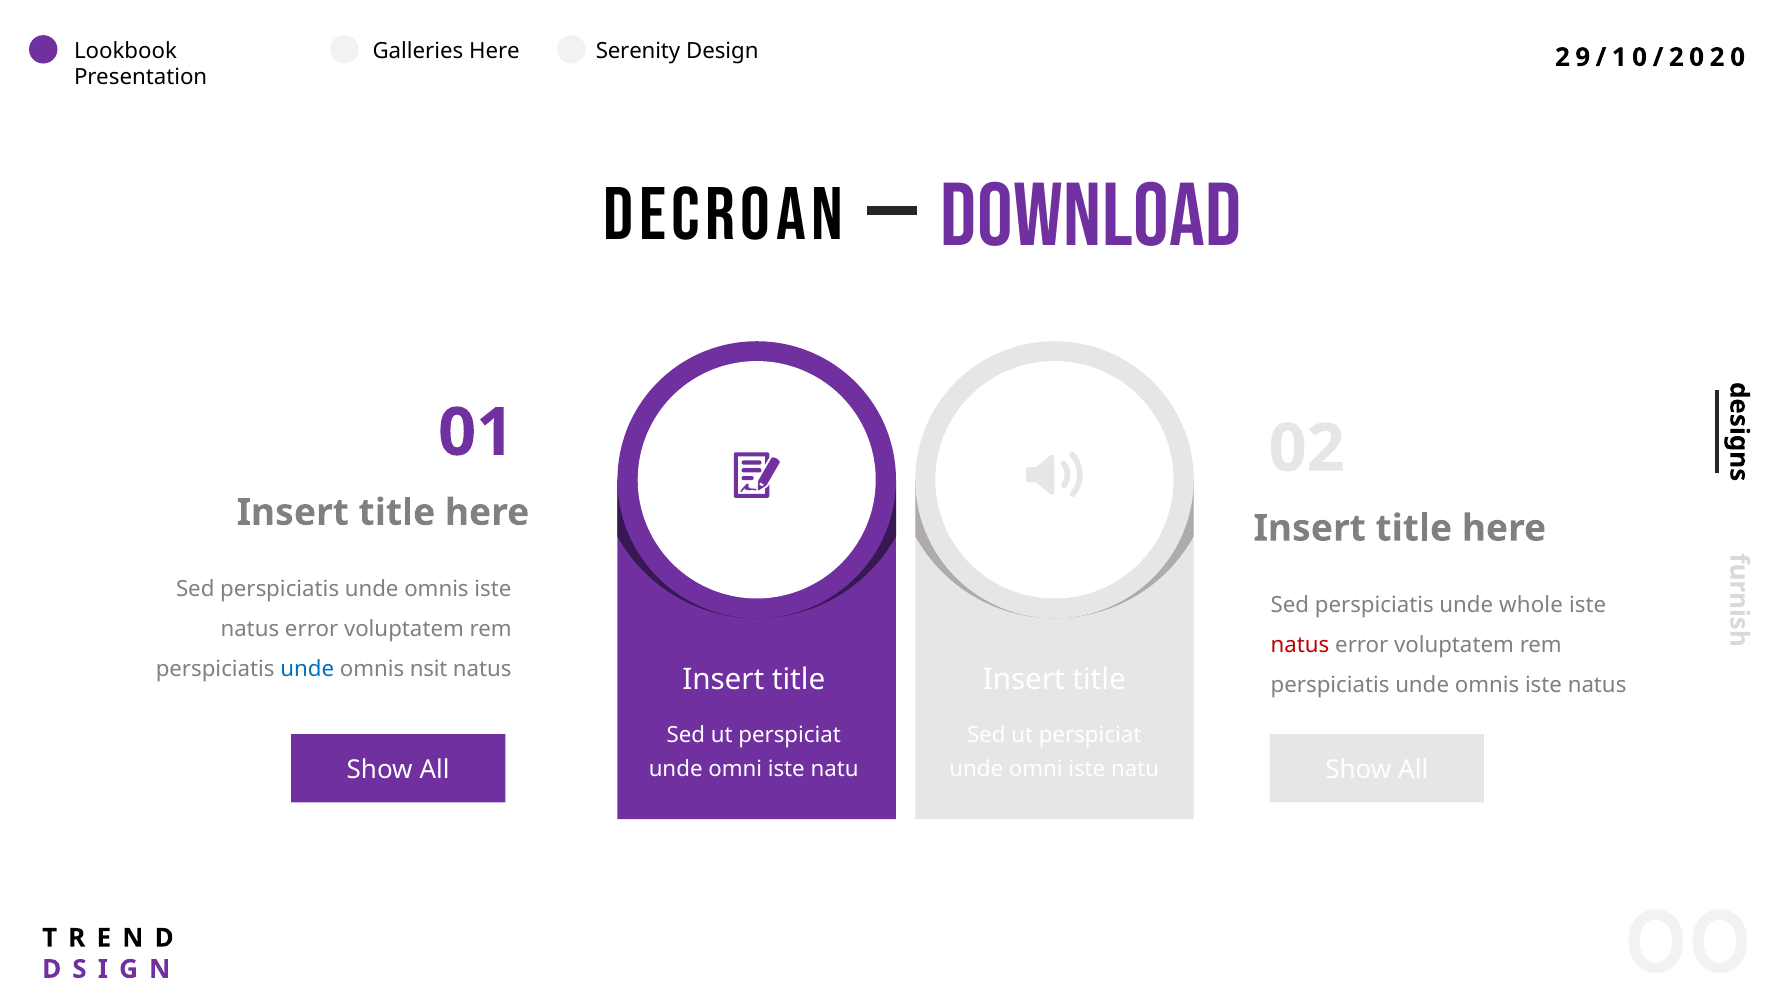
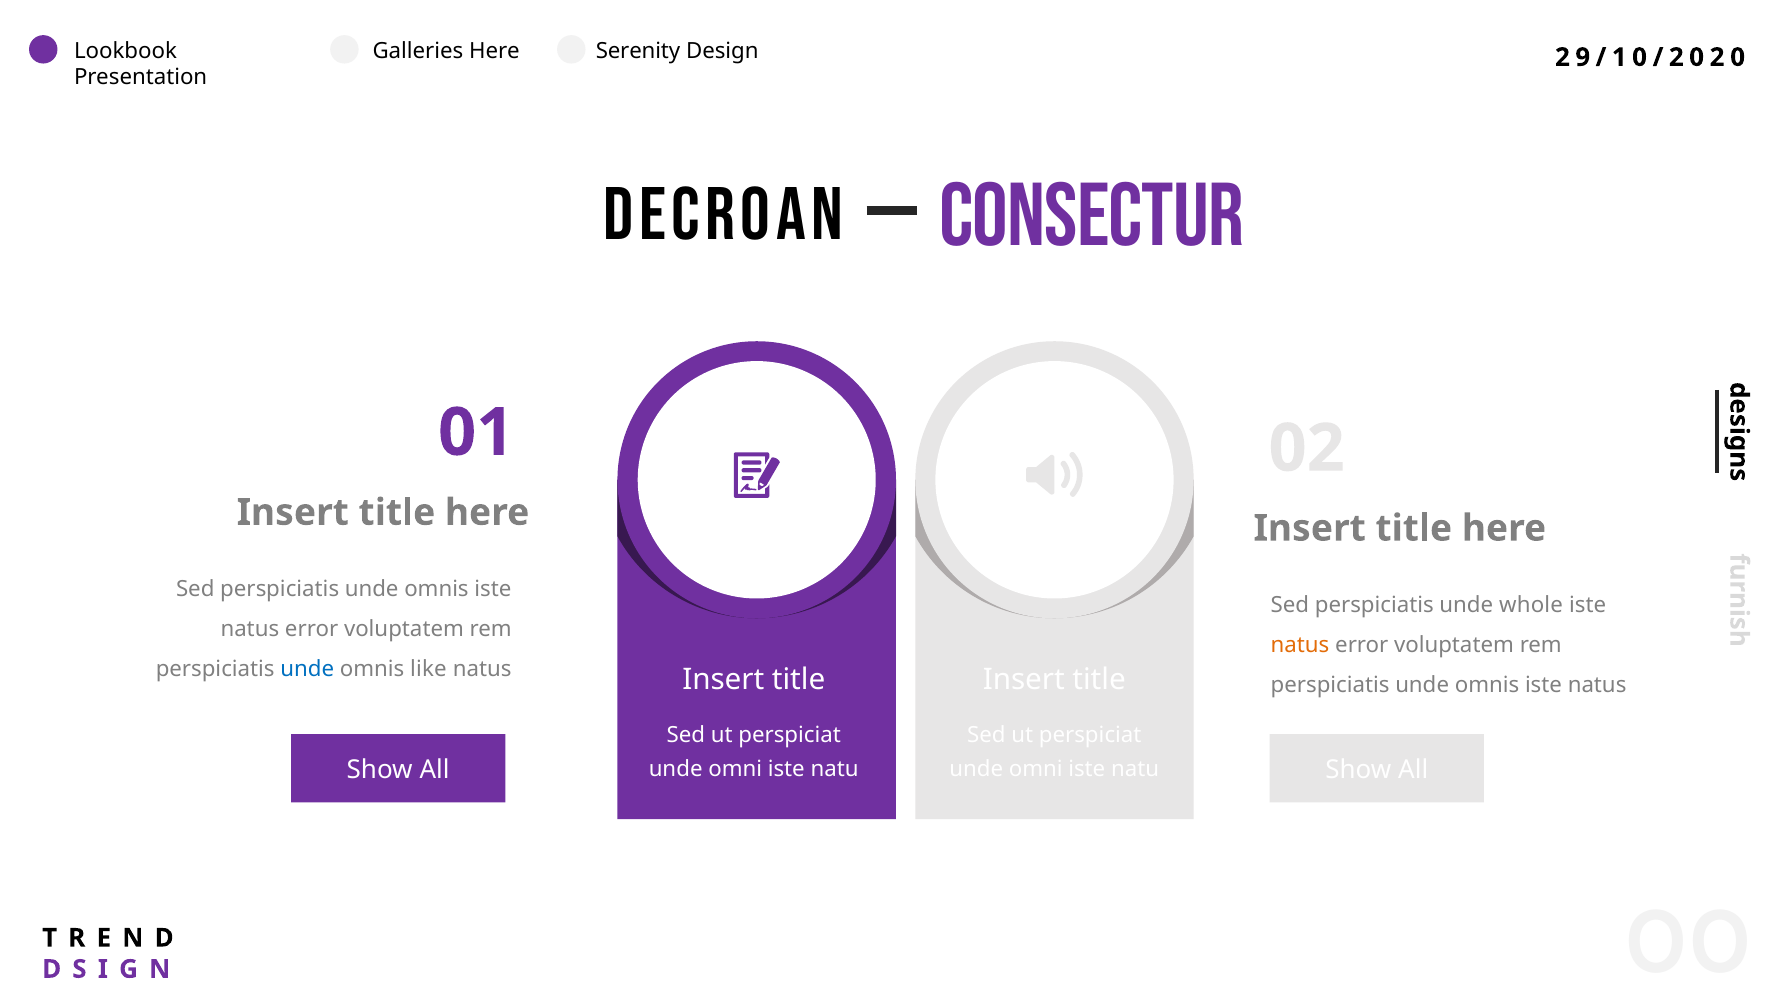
DOWNLOAD: DOWNLOAD -> CONSECTUR
natus at (1300, 645) colour: red -> orange
nsit: nsit -> like
